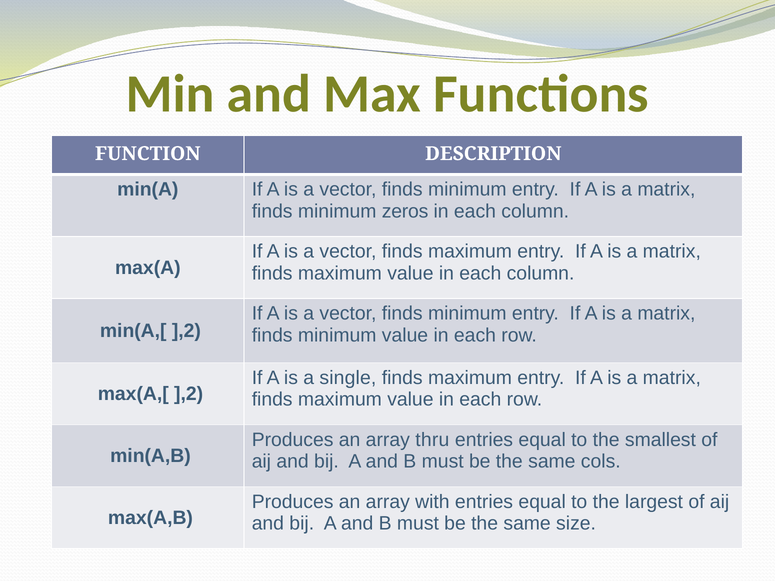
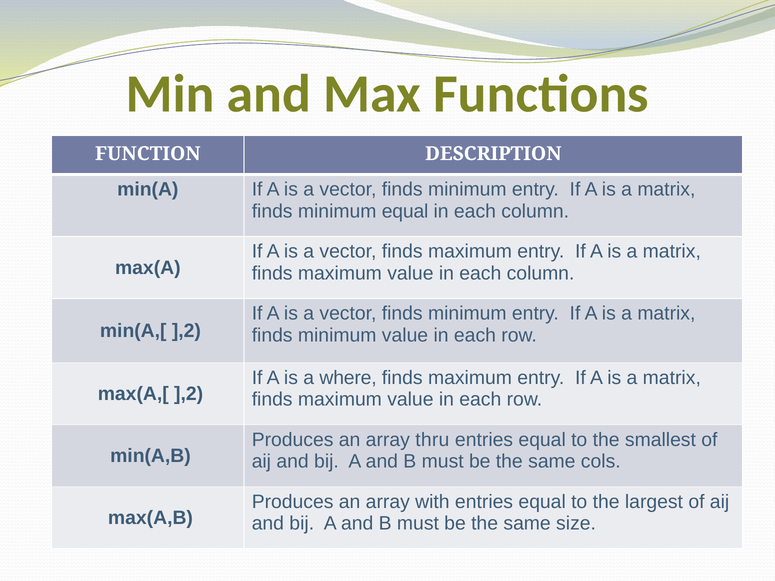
minimum zeros: zeros -> equal
single: single -> where
